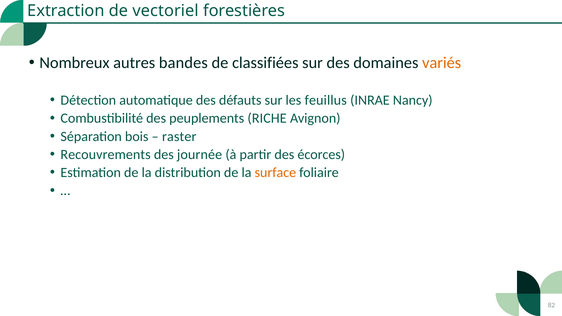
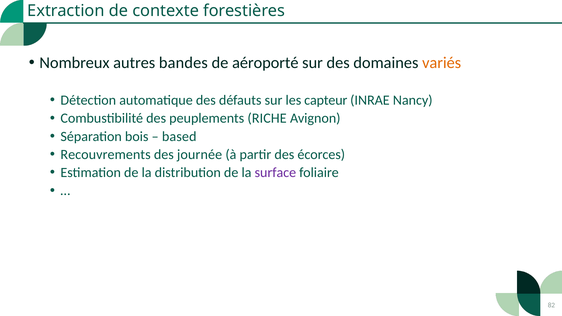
vectoriel: vectoriel -> contexte
classifiées: classifiées -> aéroporté
feuillus: feuillus -> capteur
raster: raster -> based
surface colour: orange -> purple
